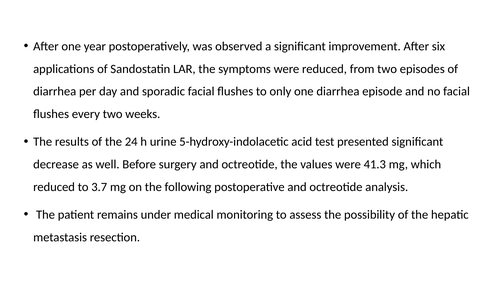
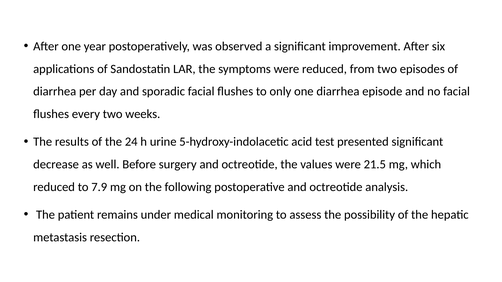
41.3: 41.3 -> 21.5
3.7: 3.7 -> 7.9
